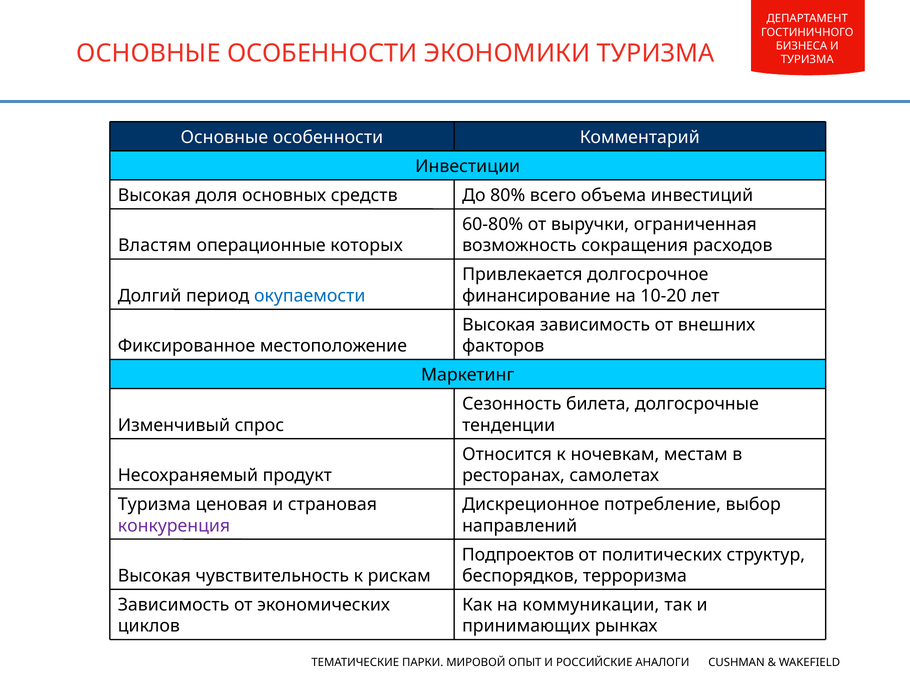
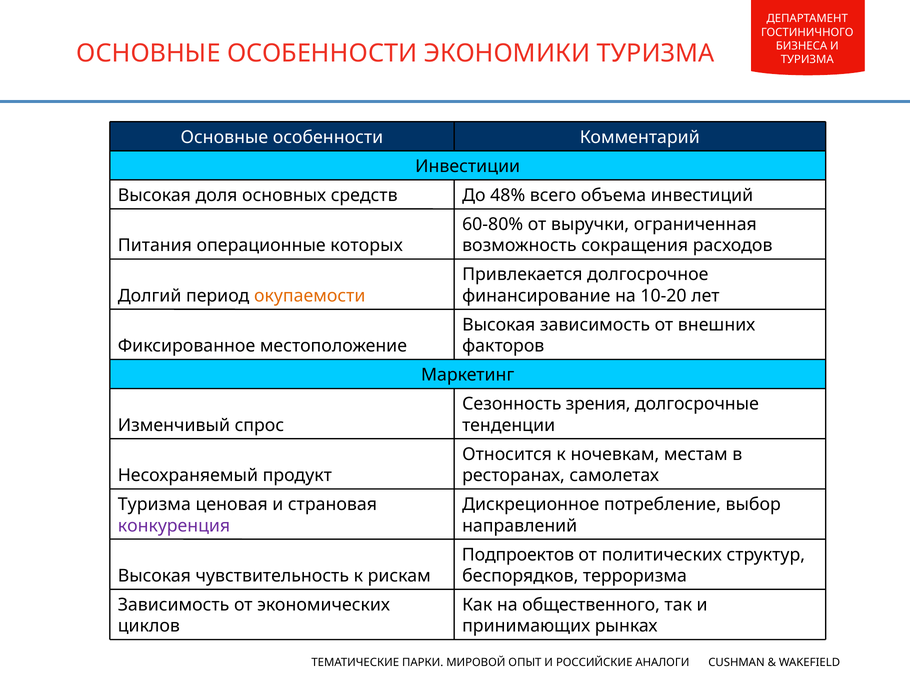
80%: 80% -> 48%
Властям: Властям -> Питания
окупаемости colour: blue -> orange
билета: билета -> зрения
коммуникации: коммуникации -> общественного
